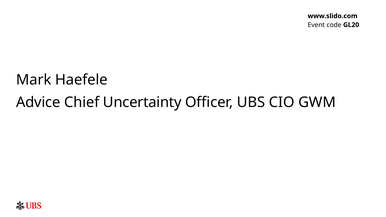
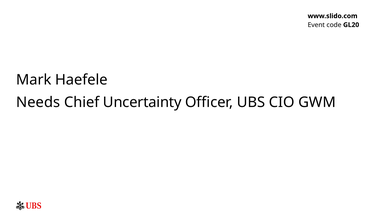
Advice: Advice -> Needs
